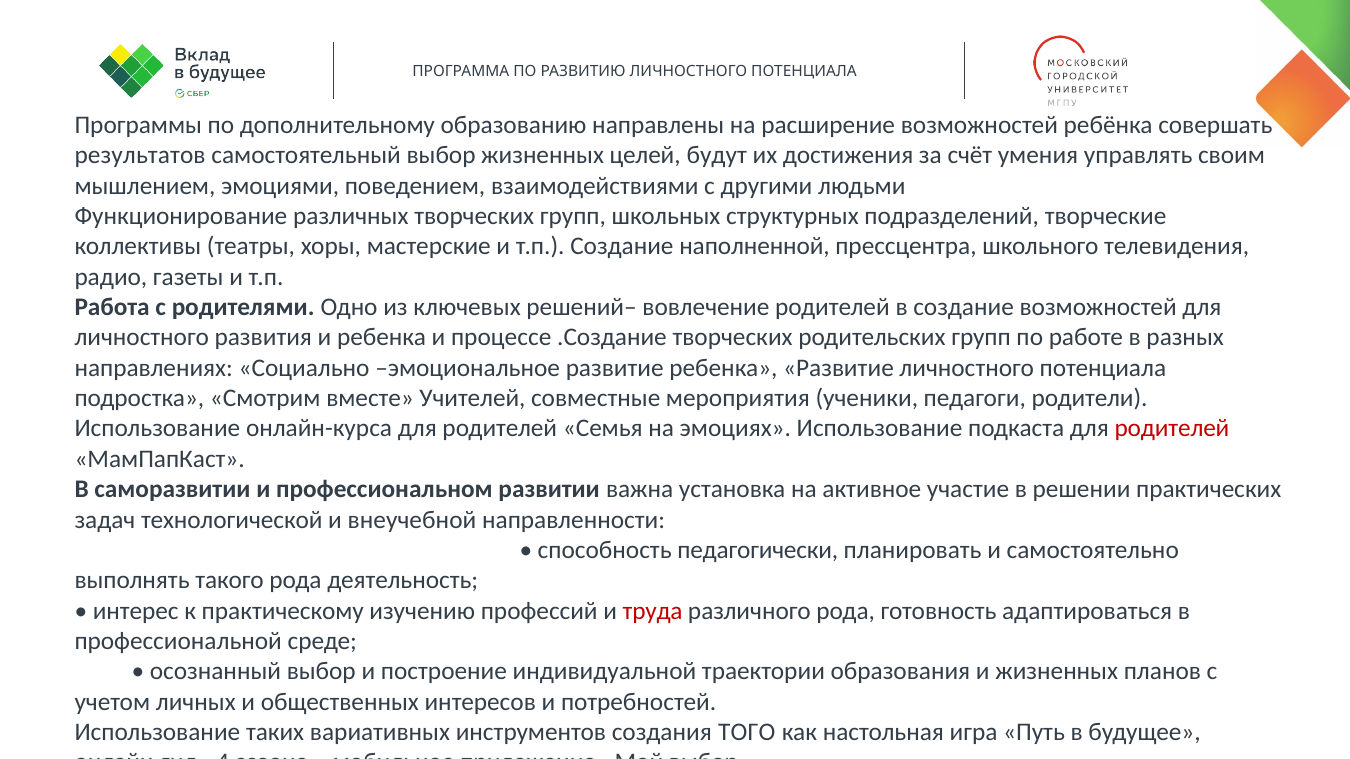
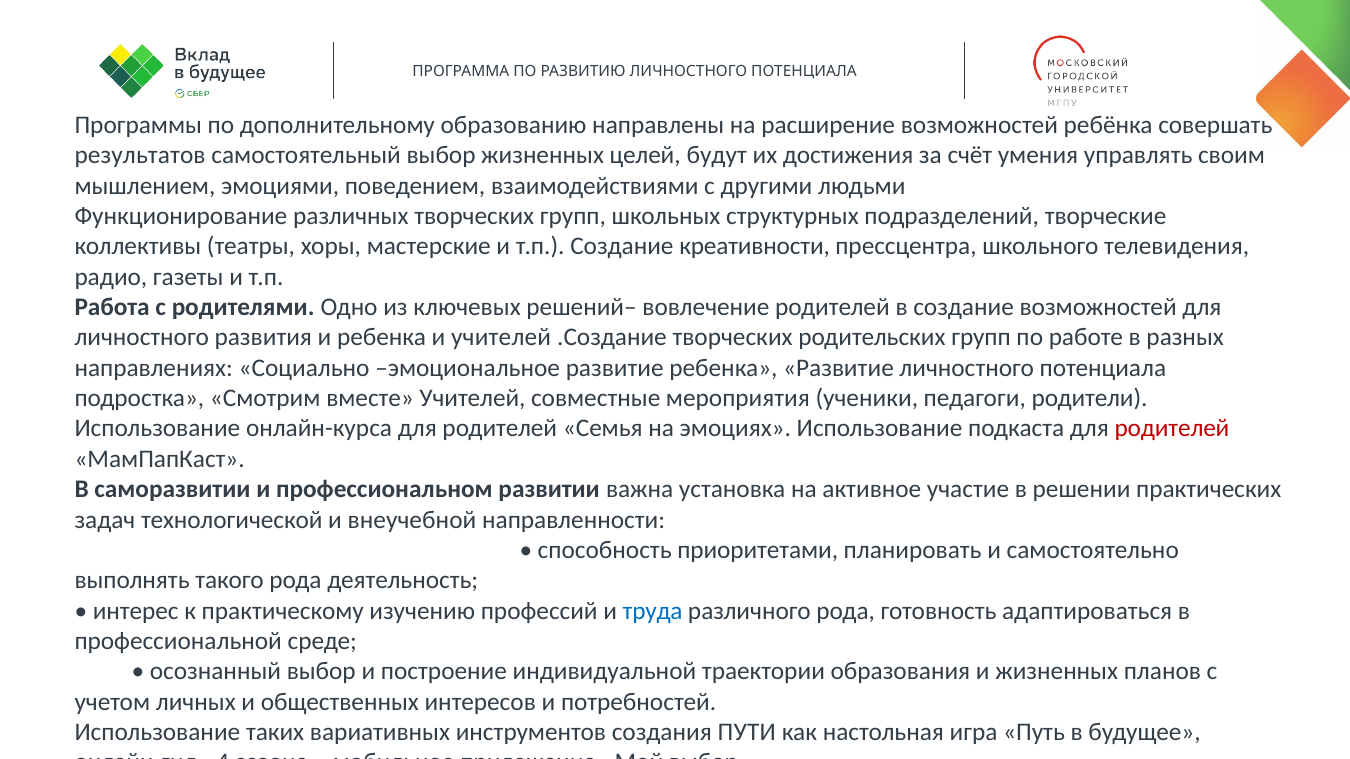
наполненной: наполненной -> креативности
и процессе: процессе -> учителей
педагогически: педагогически -> приоритетами
труда colour: red -> blue
ТОГО: ТОГО -> ПУТИ
